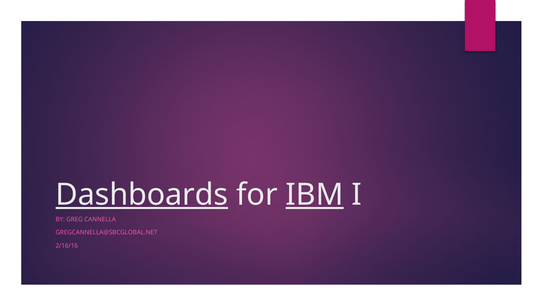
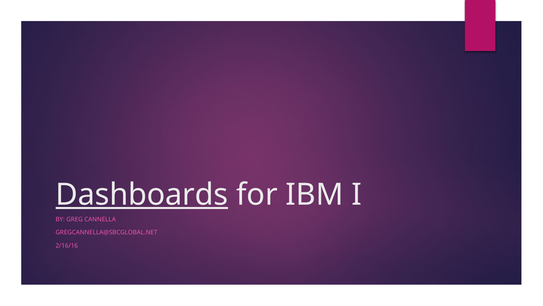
IBM underline: present -> none
